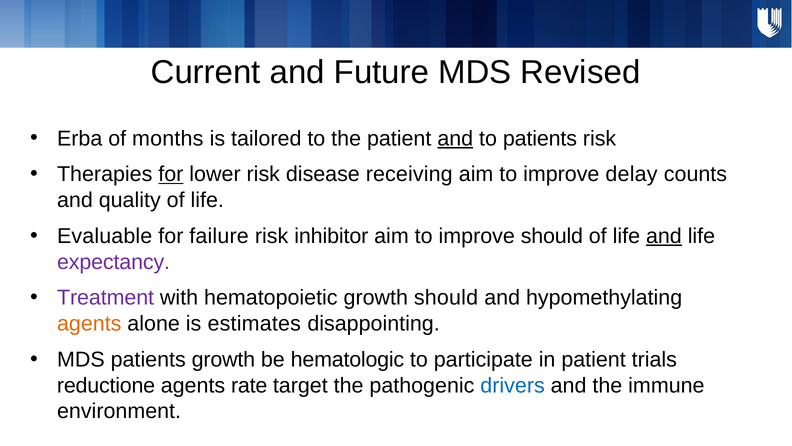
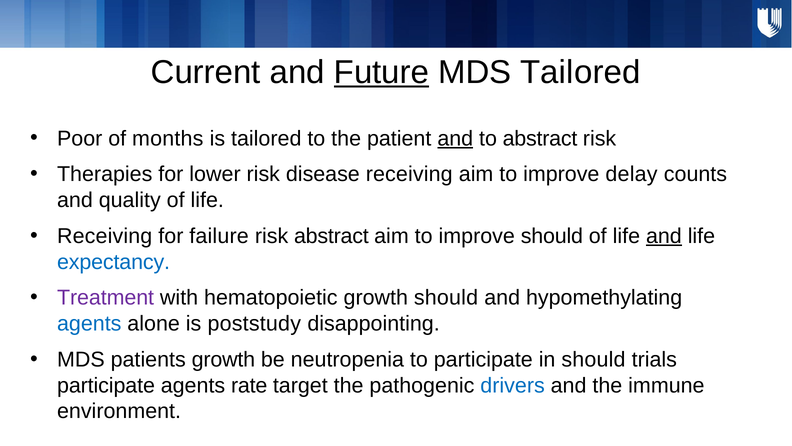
Future underline: none -> present
MDS Revised: Revised -> Tailored
Erba: Erba -> Poor
to patients: patients -> abstract
for at (171, 174) underline: present -> none
Evaluable at (105, 236): Evaluable -> Receiving
risk inhibitor: inhibitor -> abstract
expectancy colour: purple -> blue
agents at (89, 323) colour: orange -> blue
estimates: estimates -> poststudy
hematologic: hematologic -> neutropenia
in patient: patient -> should
reductione at (106, 385): reductione -> participate
